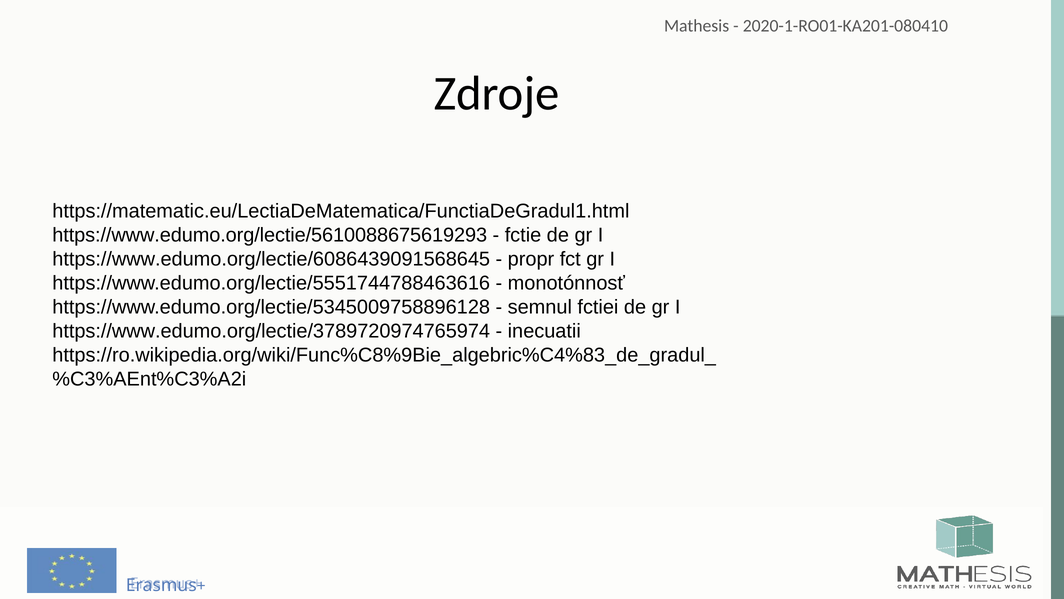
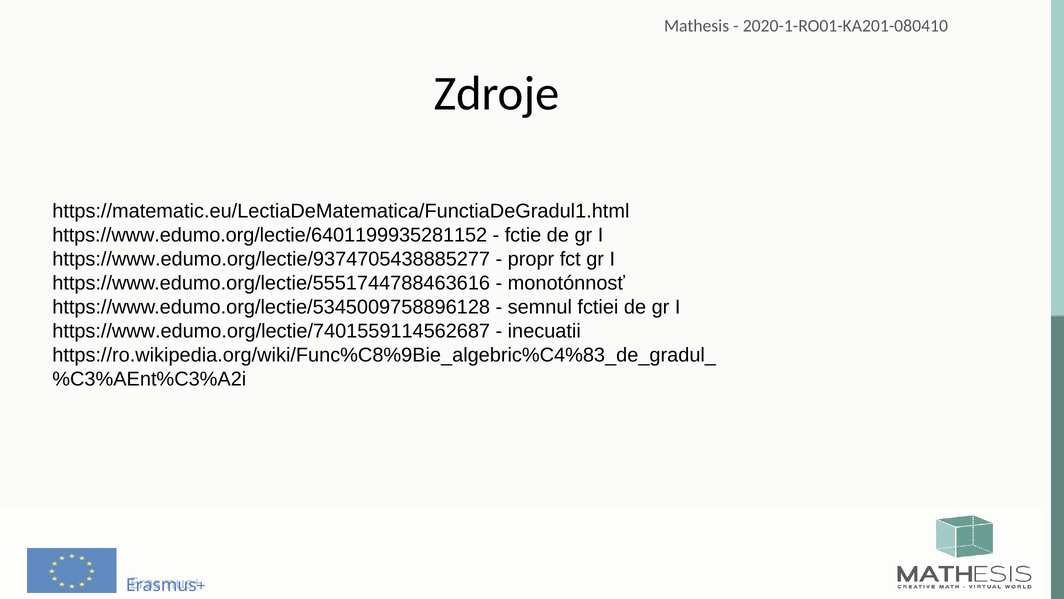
https://www.edumo.org/lectie/5610088675619293: https://www.edumo.org/lectie/5610088675619293 -> https://www.edumo.org/lectie/6401199935281152
https://www.edumo.org/lectie/6086439091568645: https://www.edumo.org/lectie/6086439091568645 -> https://www.edumo.org/lectie/9374705438885277
https://www.edumo.org/lectie/3789720974765974: https://www.edumo.org/lectie/3789720974765974 -> https://www.edumo.org/lectie/7401559114562687
